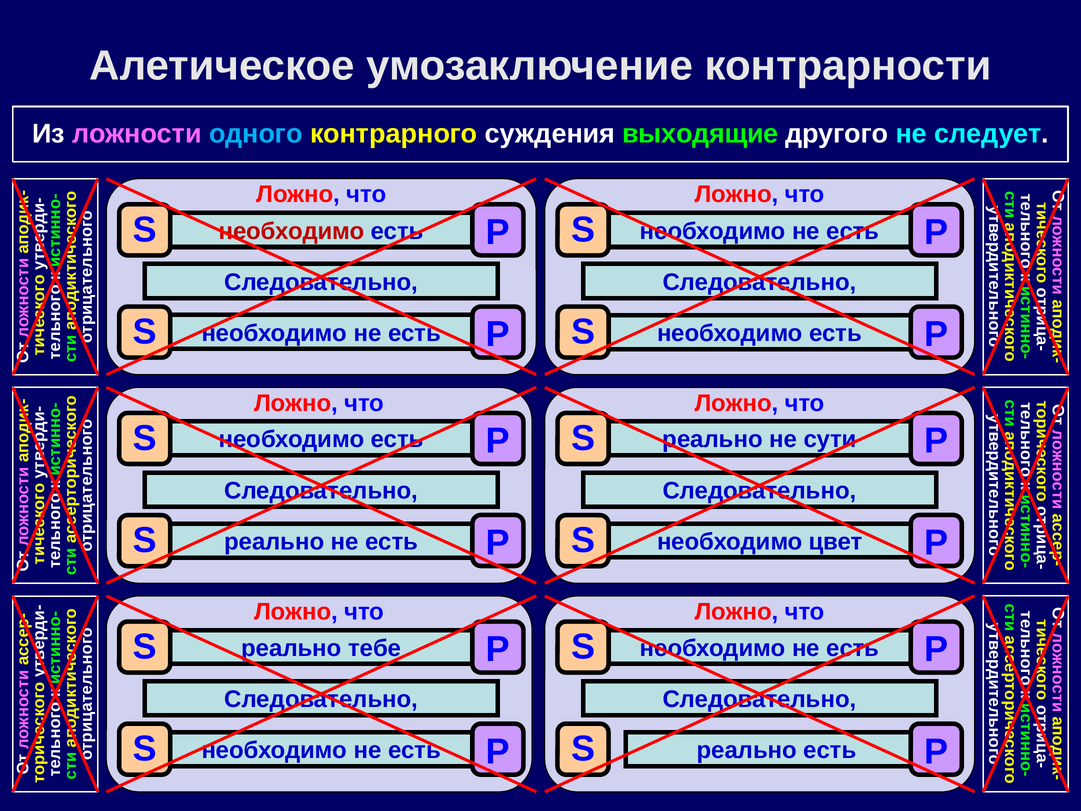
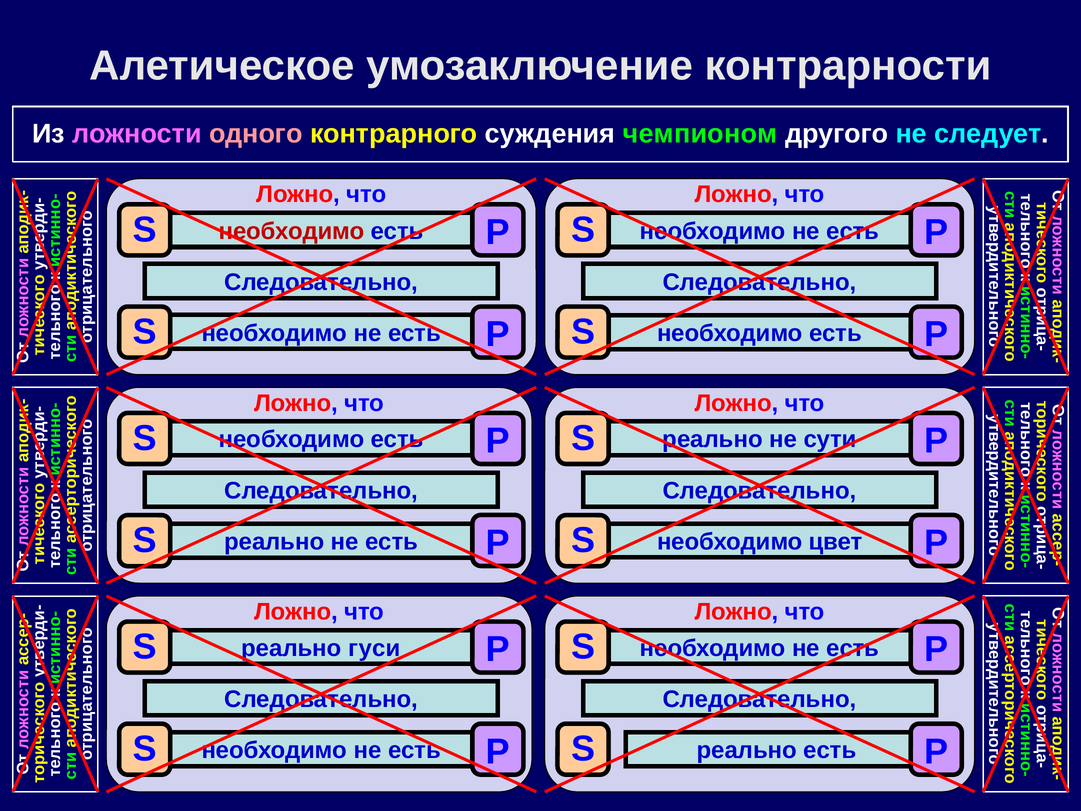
одного colour: light blue -> pink
выходящие: выходящие -> чемпионом
тебе: тебе -> гуси
